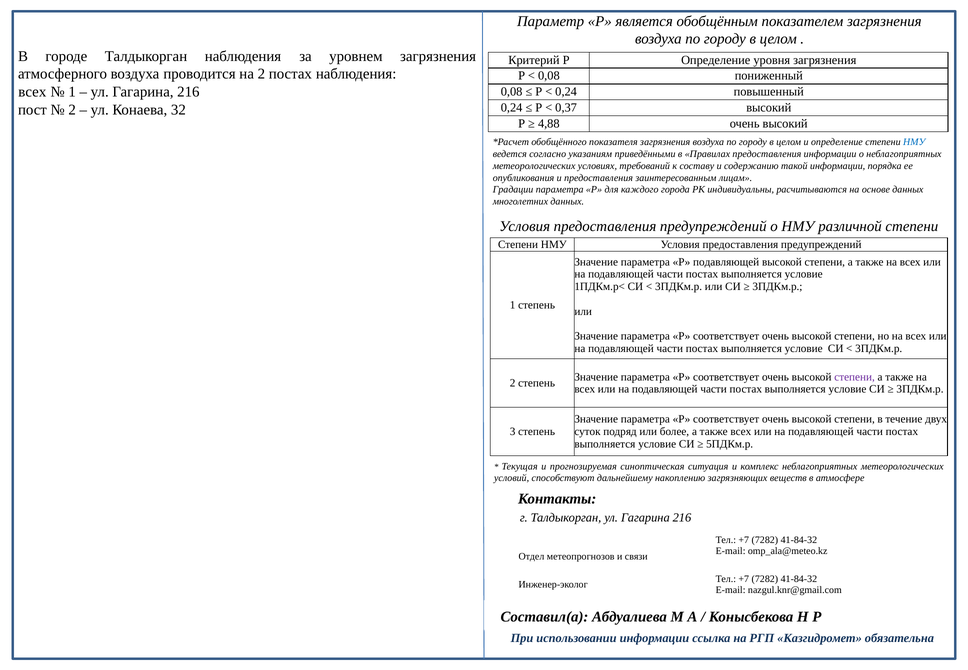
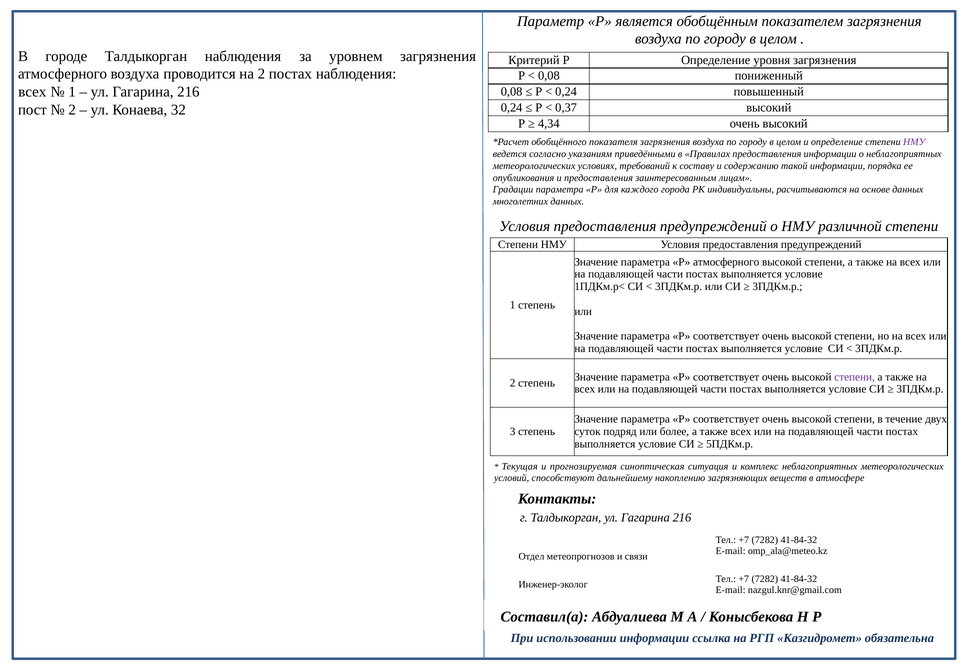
4,88: 4,88 -> 4,34
НМУ at (914, 142) colour: blue -> purple
Р подавляющей: подавляющей -> атмосферного
